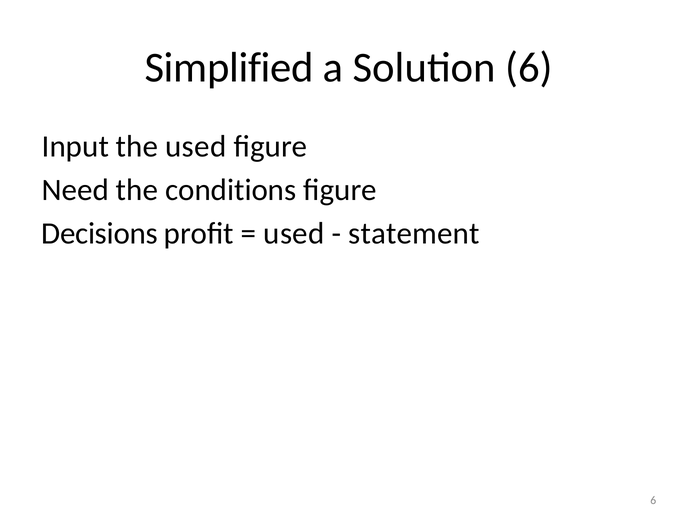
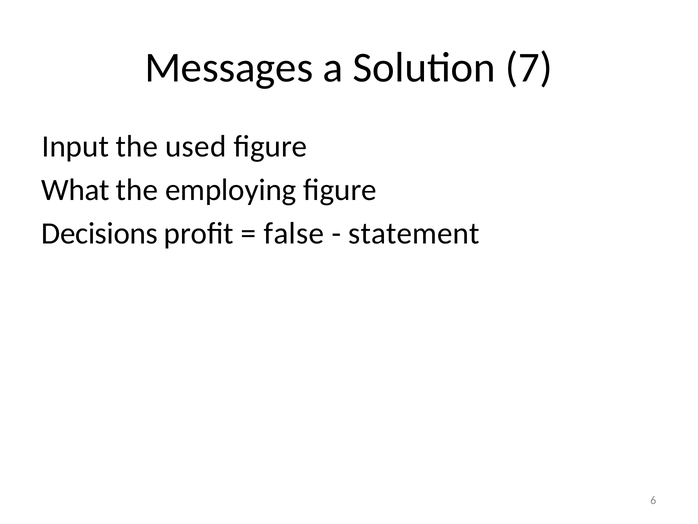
Simplified: Simplified -> Messages
Solution 6: 6 -> 7
Need: Need -> What
conditions: conditions -> employing
used at (294, 233): used -> false
